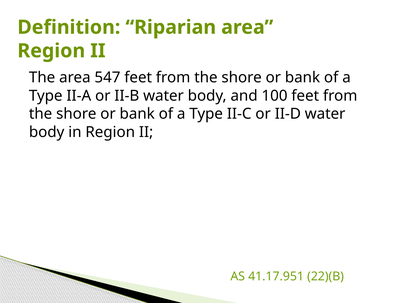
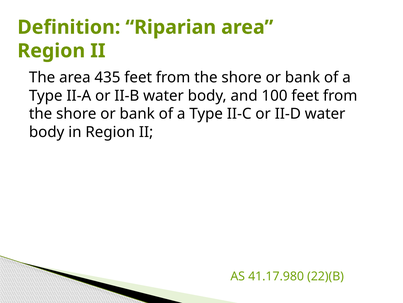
547: 547 -> 435
41.17.951: 41.17.951 -> 41.17.980
